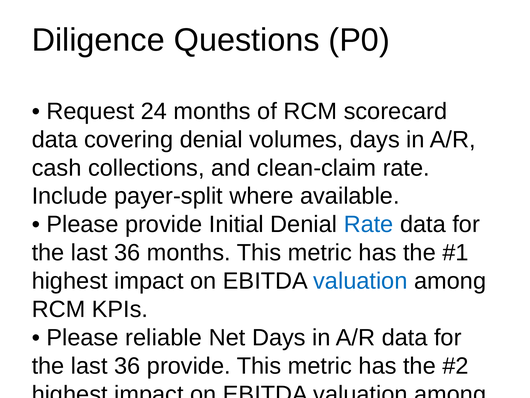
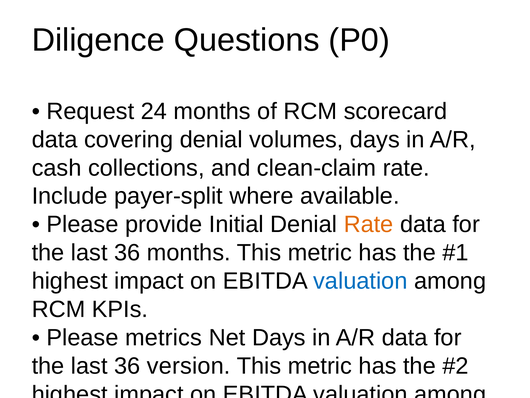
Rate at (369, 224) colour: blue -> orange
reliable: reliable -> metrics
36 provide: provide -> version
